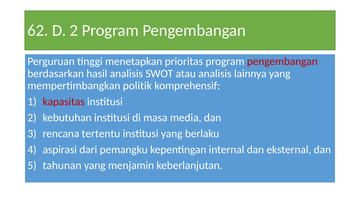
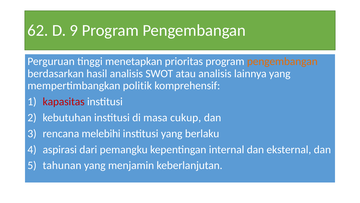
D 2: 2 -> 9
pengembangan at (282, 61) colour: red -> orange
media: media -> cukup
tertentu: tertentu -> melebihi
